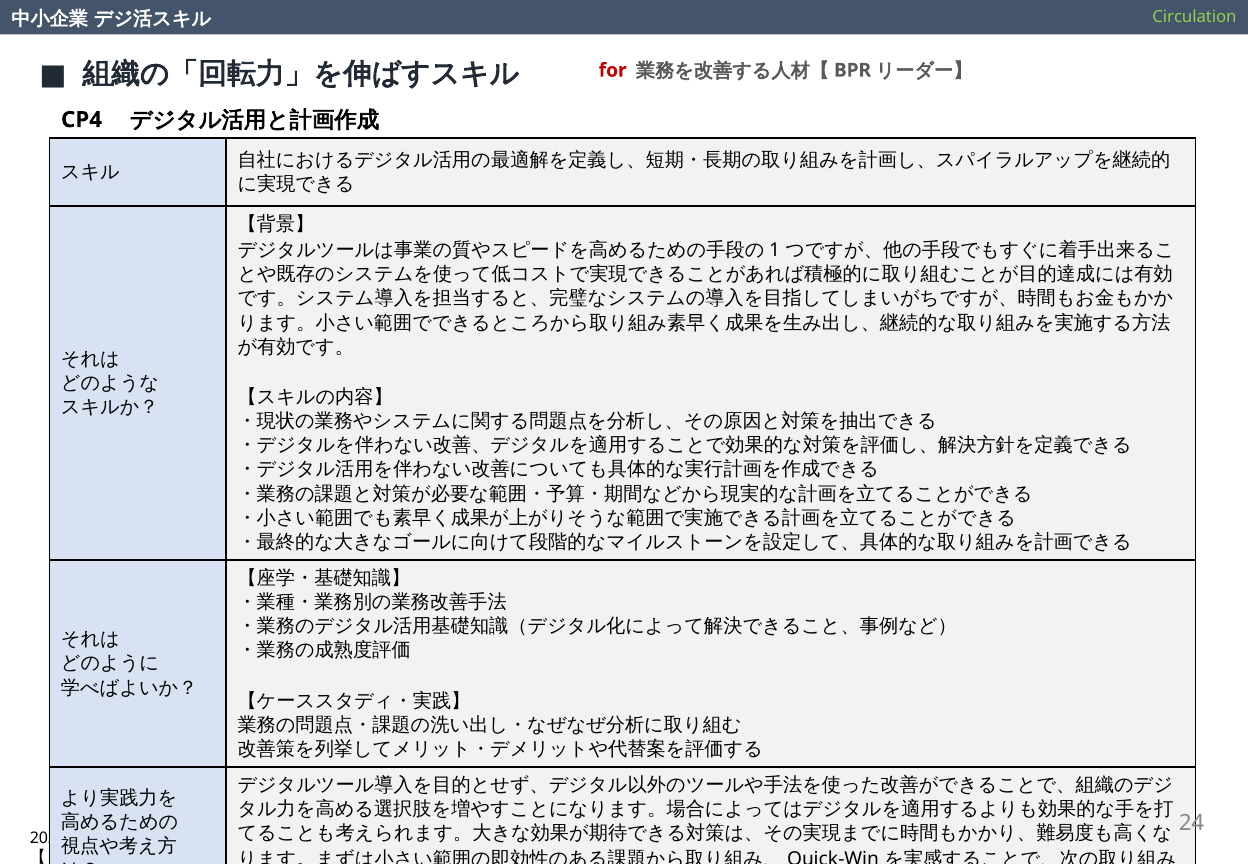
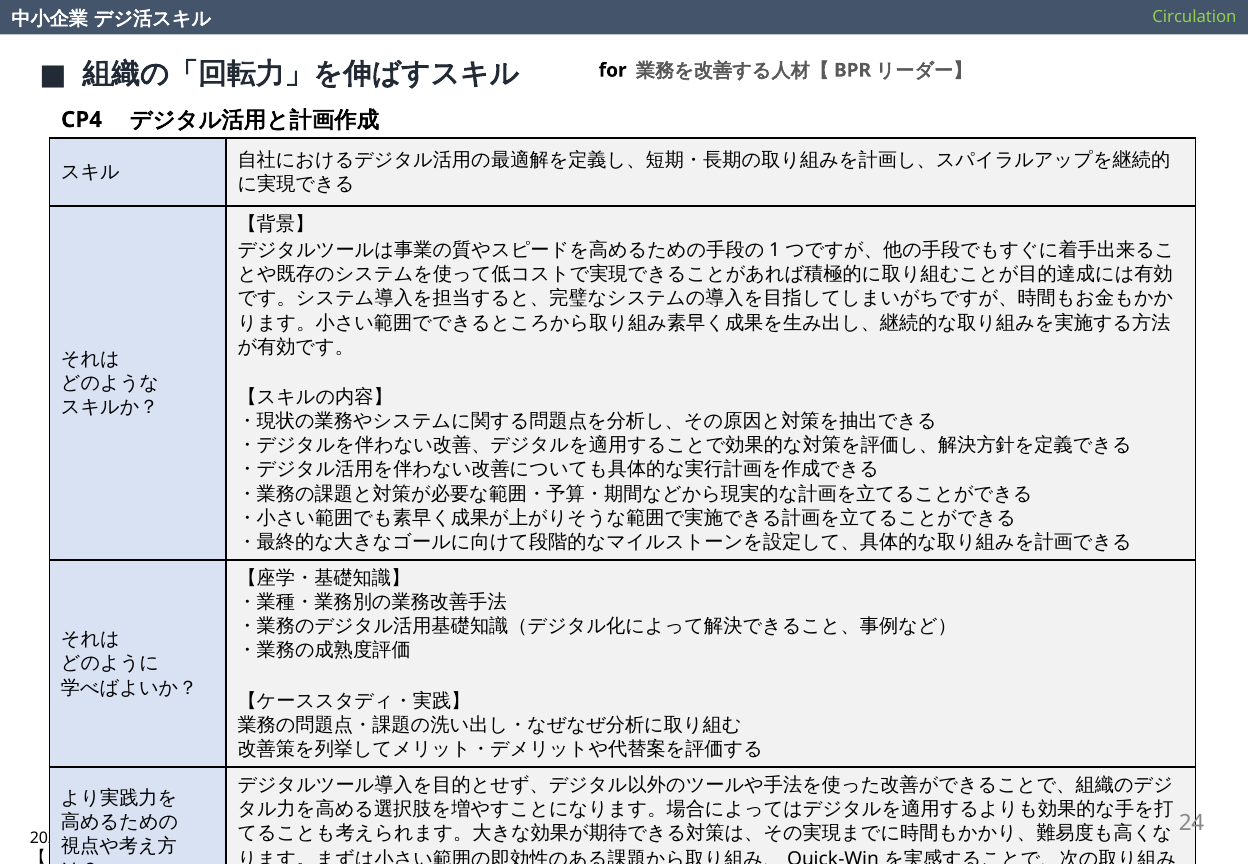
for colour: red -> black
